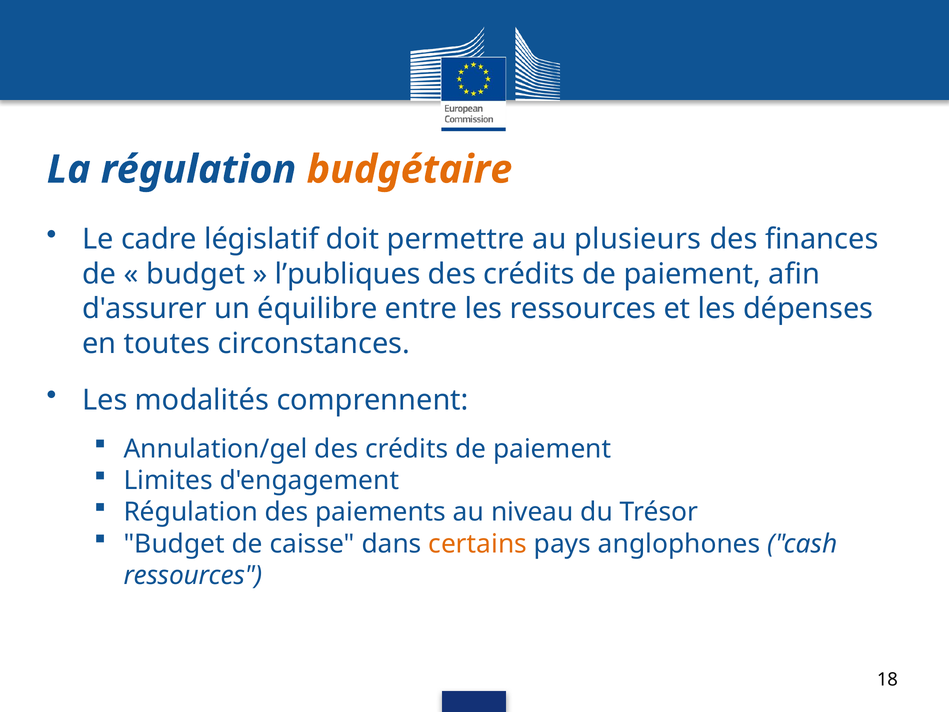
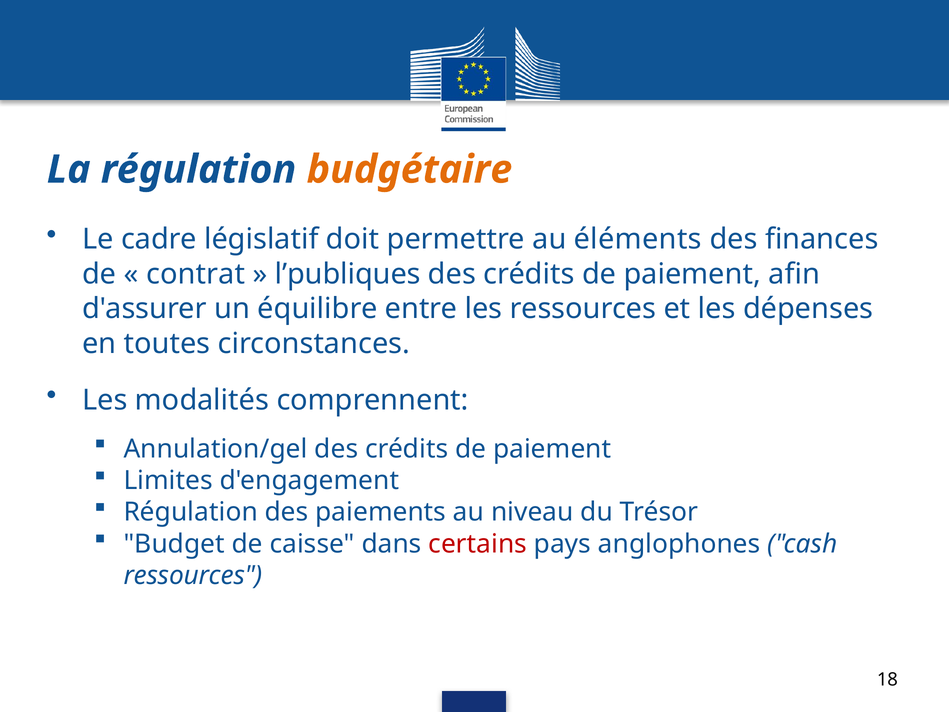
plusieurs: plusieurs -> éléments
budget at (196, 274): budget -> contrat
certains colour: orange -> red
